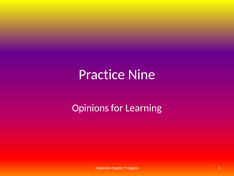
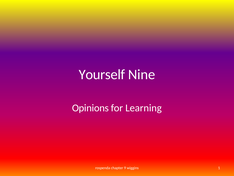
Practice: Practice -> Yourself
